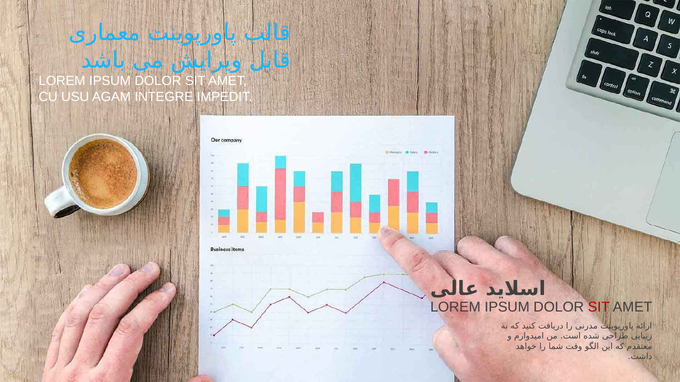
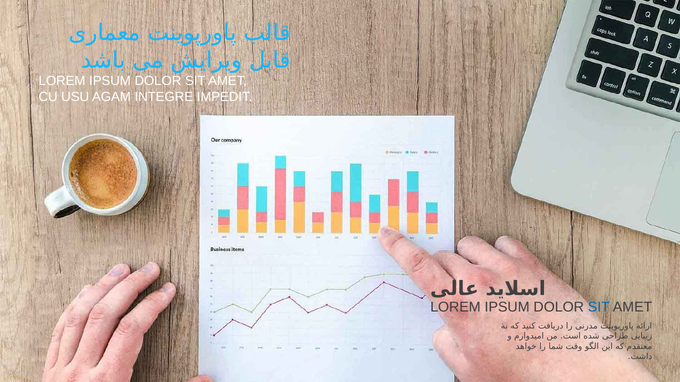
SIT at (599, 308) colour: red -> blue
